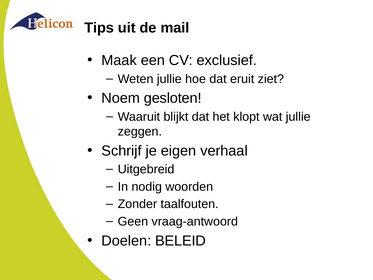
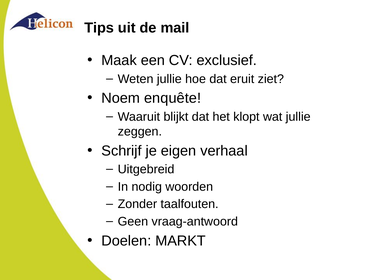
gesloten: gesloten -> enquête
BELEID: BELEID -> MARKT
